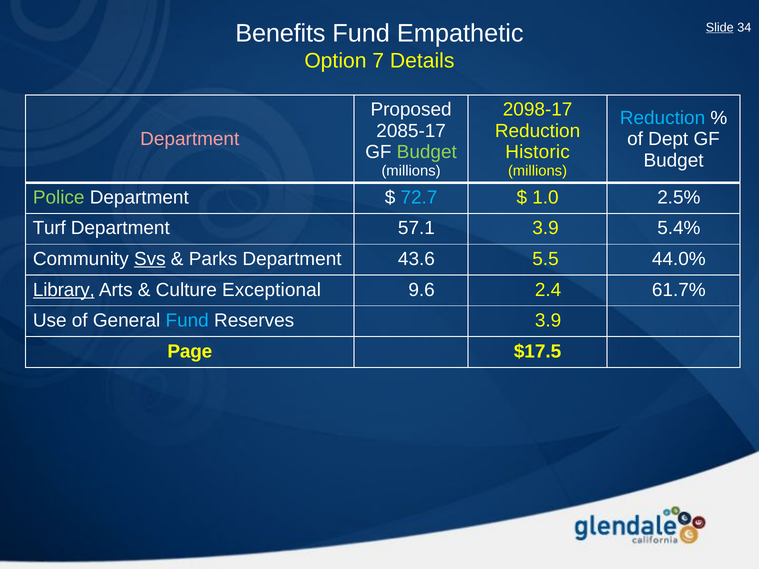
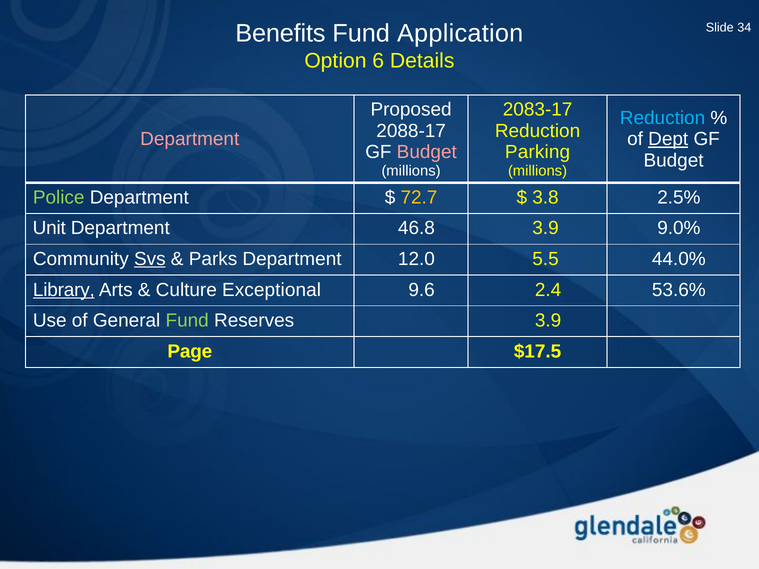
Slide underline: present -> none
Empathetic: Empathetic -> Application
7: 7 -> 6
2098-17: 2098-17 -> 2083-17
2085-17: 2085-17 -> 2088-17
Dept underline: none -> present
Budget at (427, 152) colour: light green -> pink
Historic: Historic -> Parking
72.7 colour: light blue -> yellow
1.0: 1.0 -> 3.8
Turf: Turf -> Unit
57.1: 57.1 -> 46.8
5.4%: 5.4% -> 9.0%
43.6: 43.6 -> 12.0
61.7%: 61.7% -> 53.6%
Fund at (187, 321) colour: light blue -> light green
